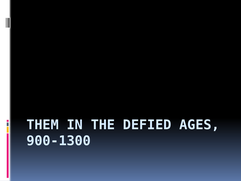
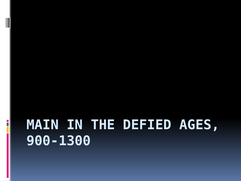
THEM: THEM -> MAIN
